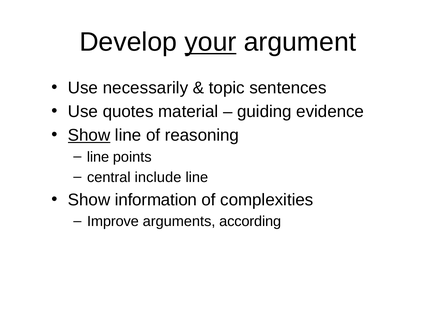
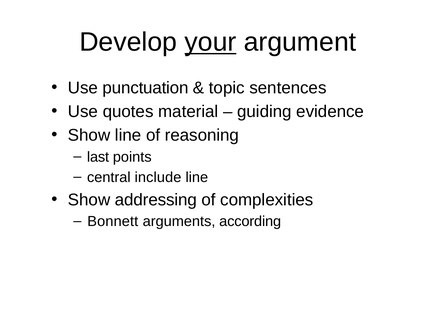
necessarily: necessarily -> punctuation
Show at (89, 135) underline: present -> none
line at (98, 157): line -> last
information: information -> addressing
Improve: Improve -> Bonnett
